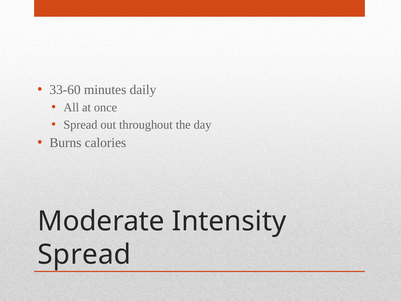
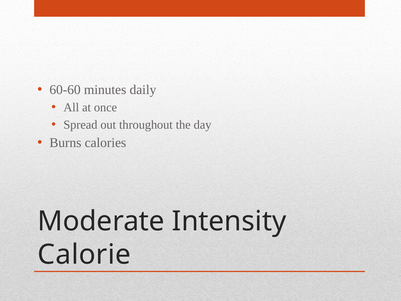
33-60: 33-60 -> 60-60
Spread at (84, 255): Spread -> Calorie
